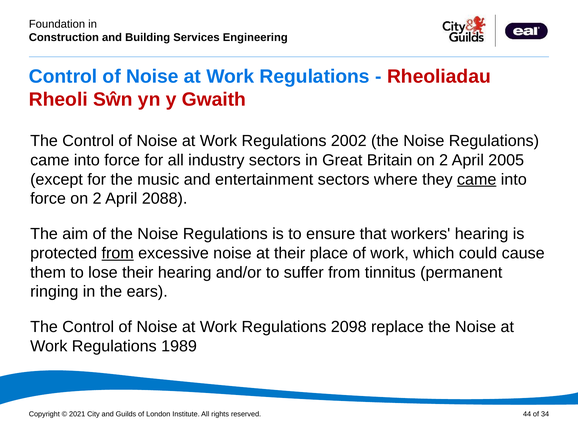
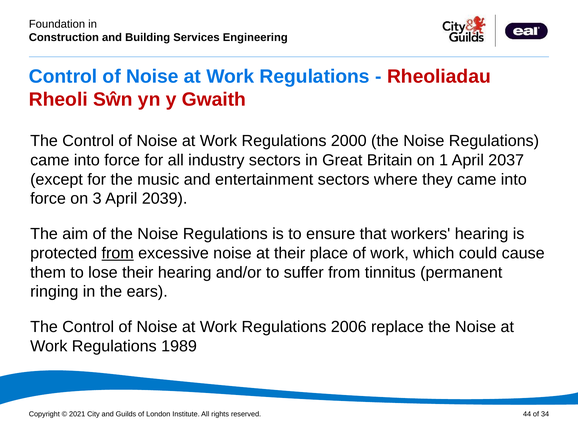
2002: 2002 -> 2000
Britain on 2: 2 -> 1
2005: 2005 -> 2037
came at (477, 180) underline: present -> none
force on 2: 2 -> 3
2088: 2088 -> 2039
2098: 2098 -> 2006
